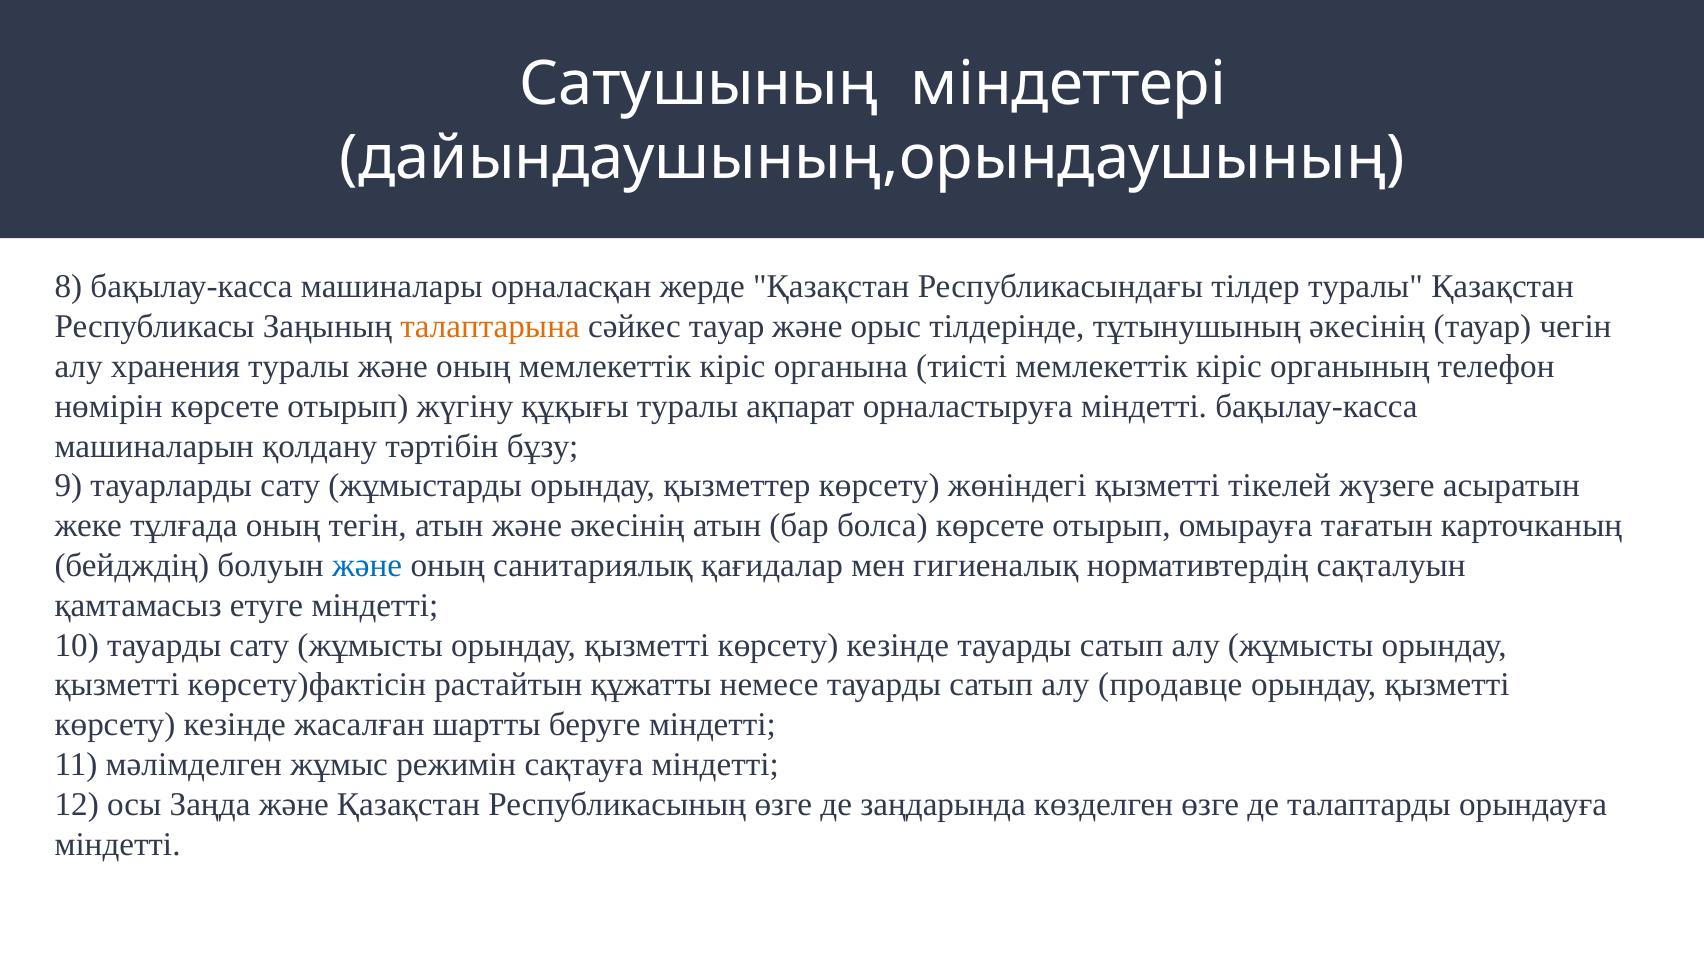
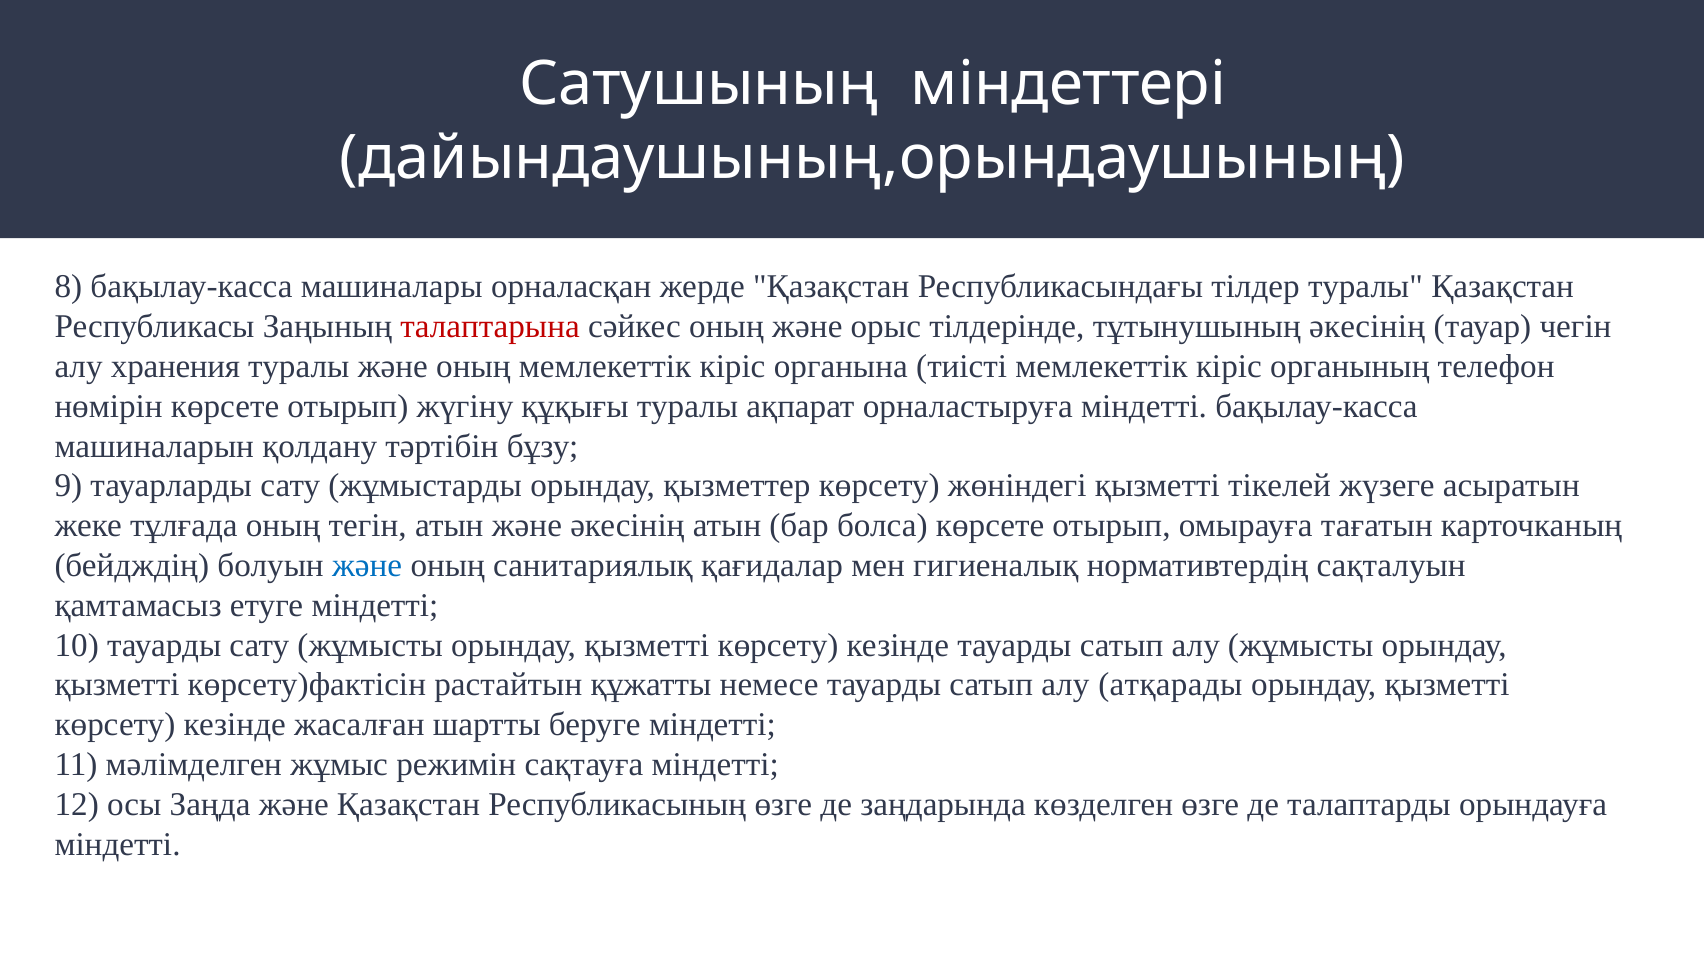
талаптарына colour: orange -> red
сәйкес тауар: тауар -> оның
продавце: продавце -> атқарады
